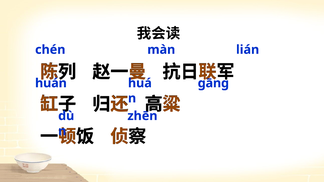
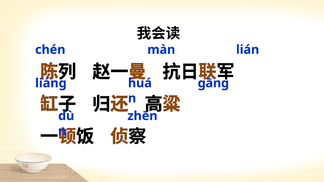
huán: huán -> liánɡ
